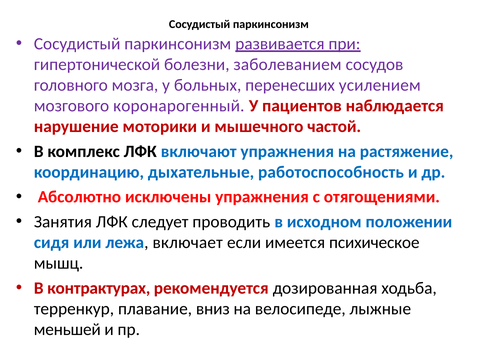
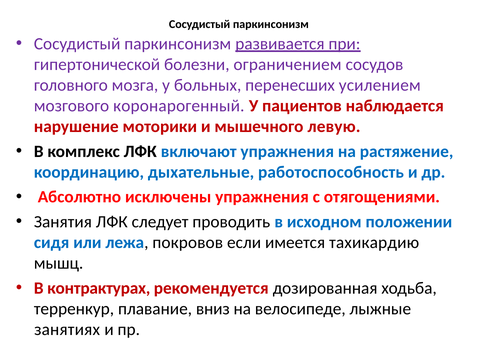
заболеванием: заболеванием -> ограничением
частой: частой -> левую
включает: включает -> покровов
психическое: психическое -> тахикардию
меньшей: меньшей -> занятиях
